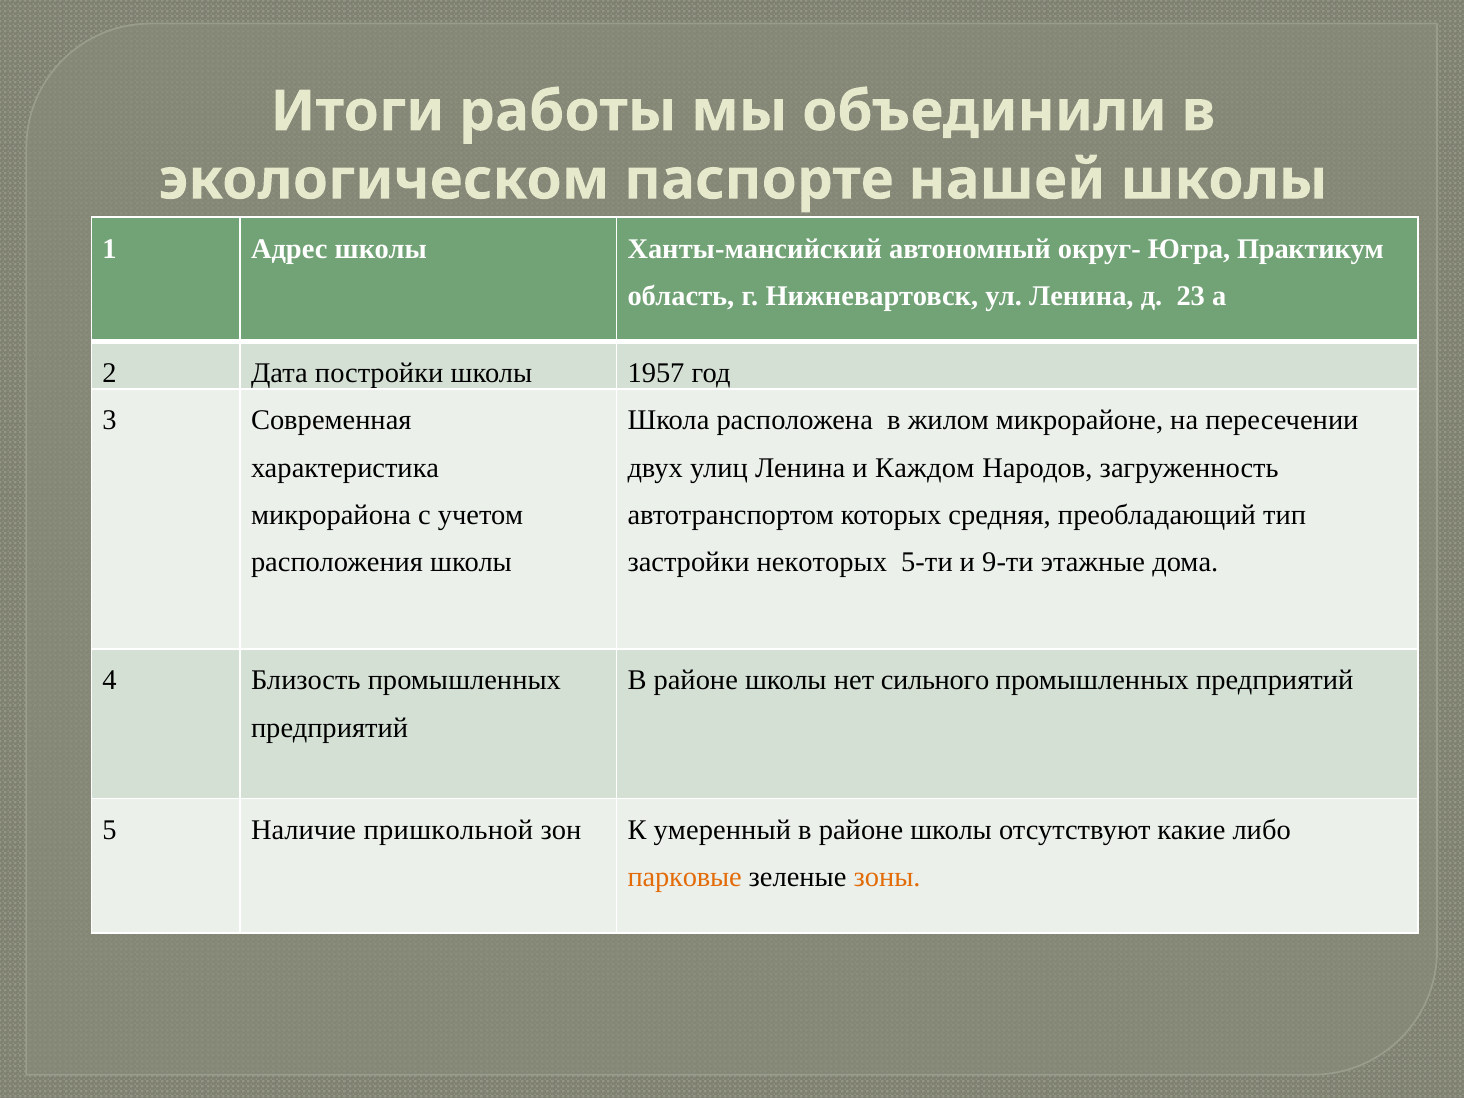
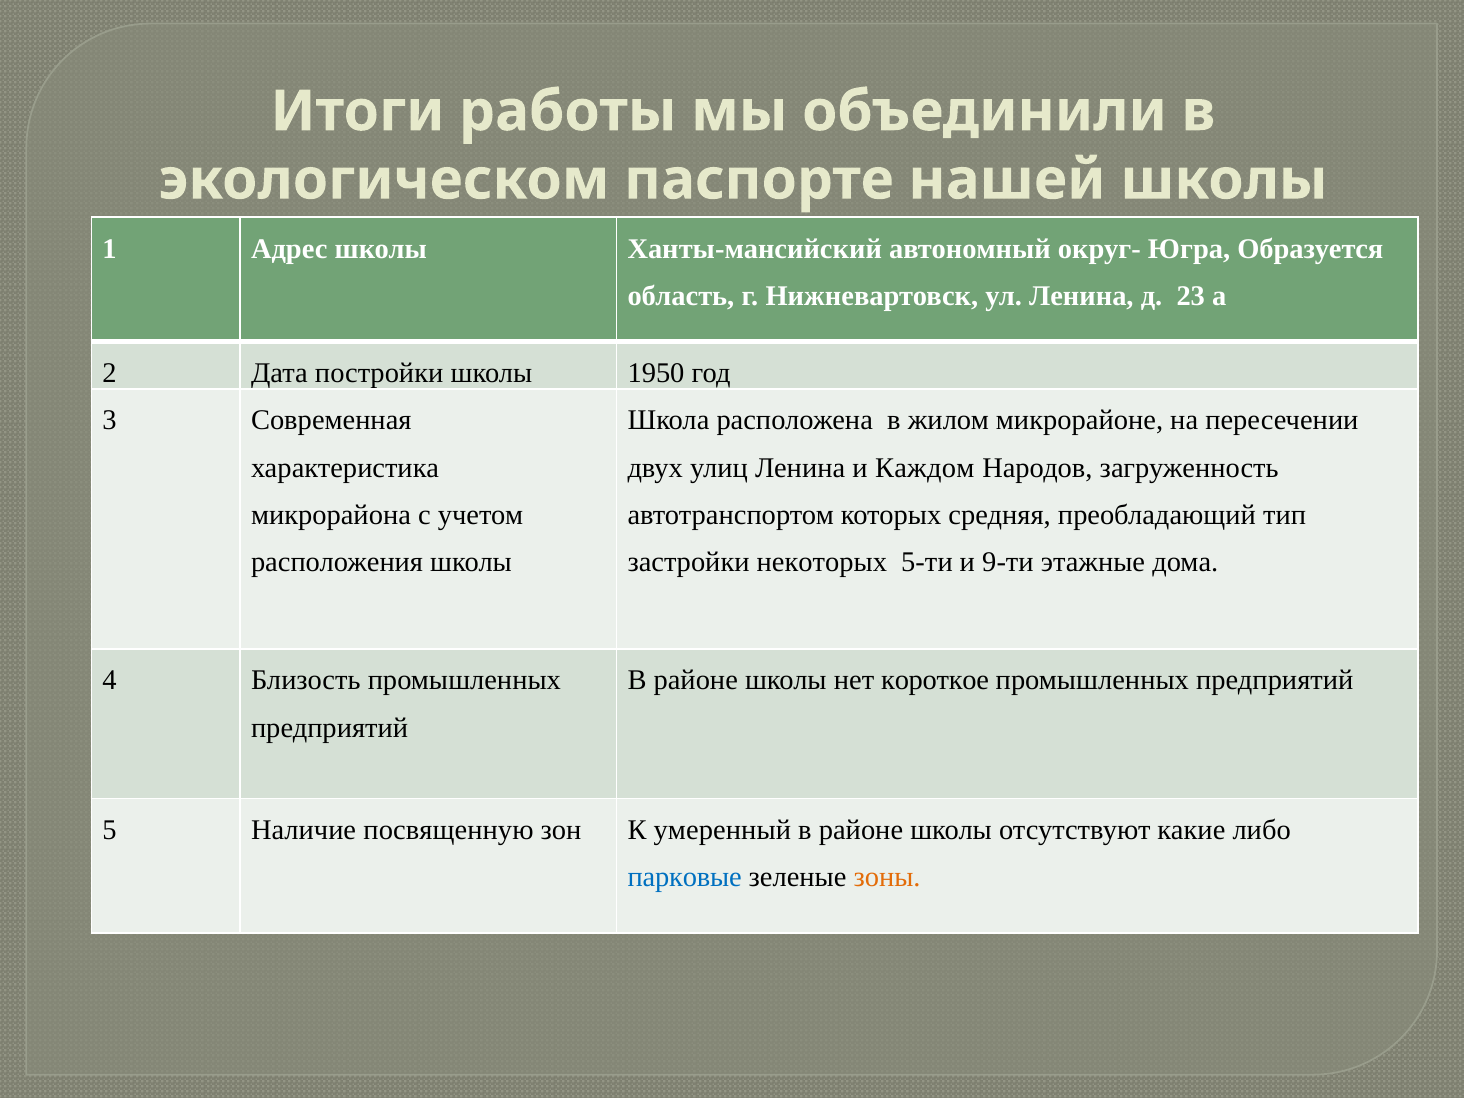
Практикум: Практикум -> Образуется
1957: 1957 -> 1950
сильного: сильного -> короткое
пришкольной: пришкольной -> посвященную
парковые colour: orange -> blue
